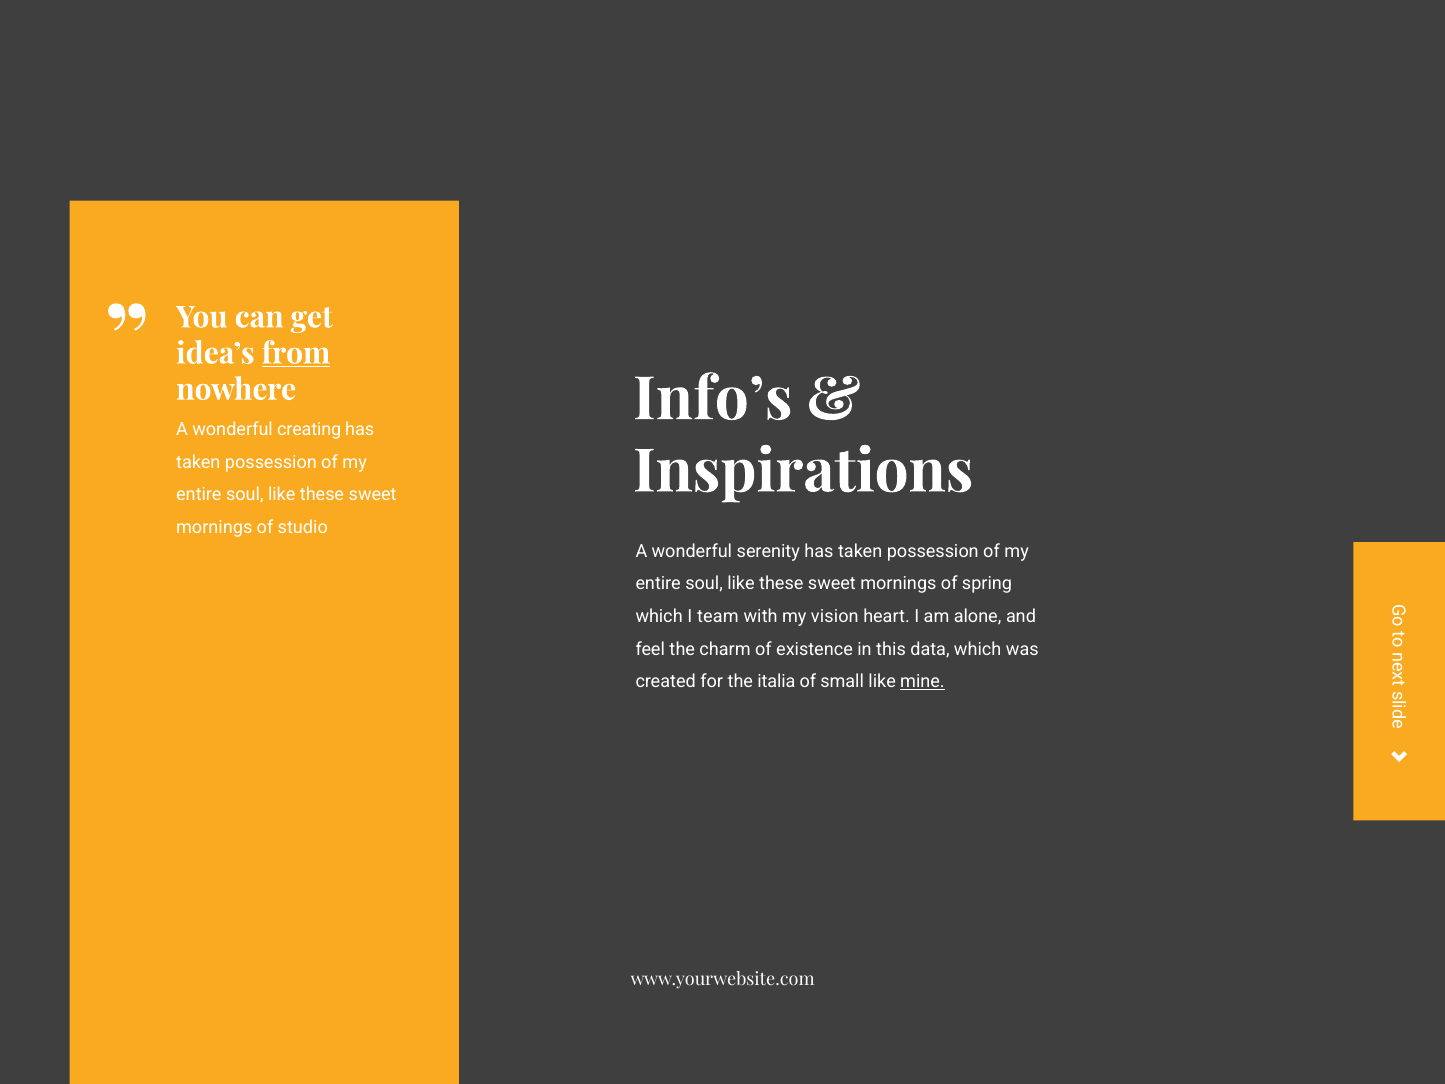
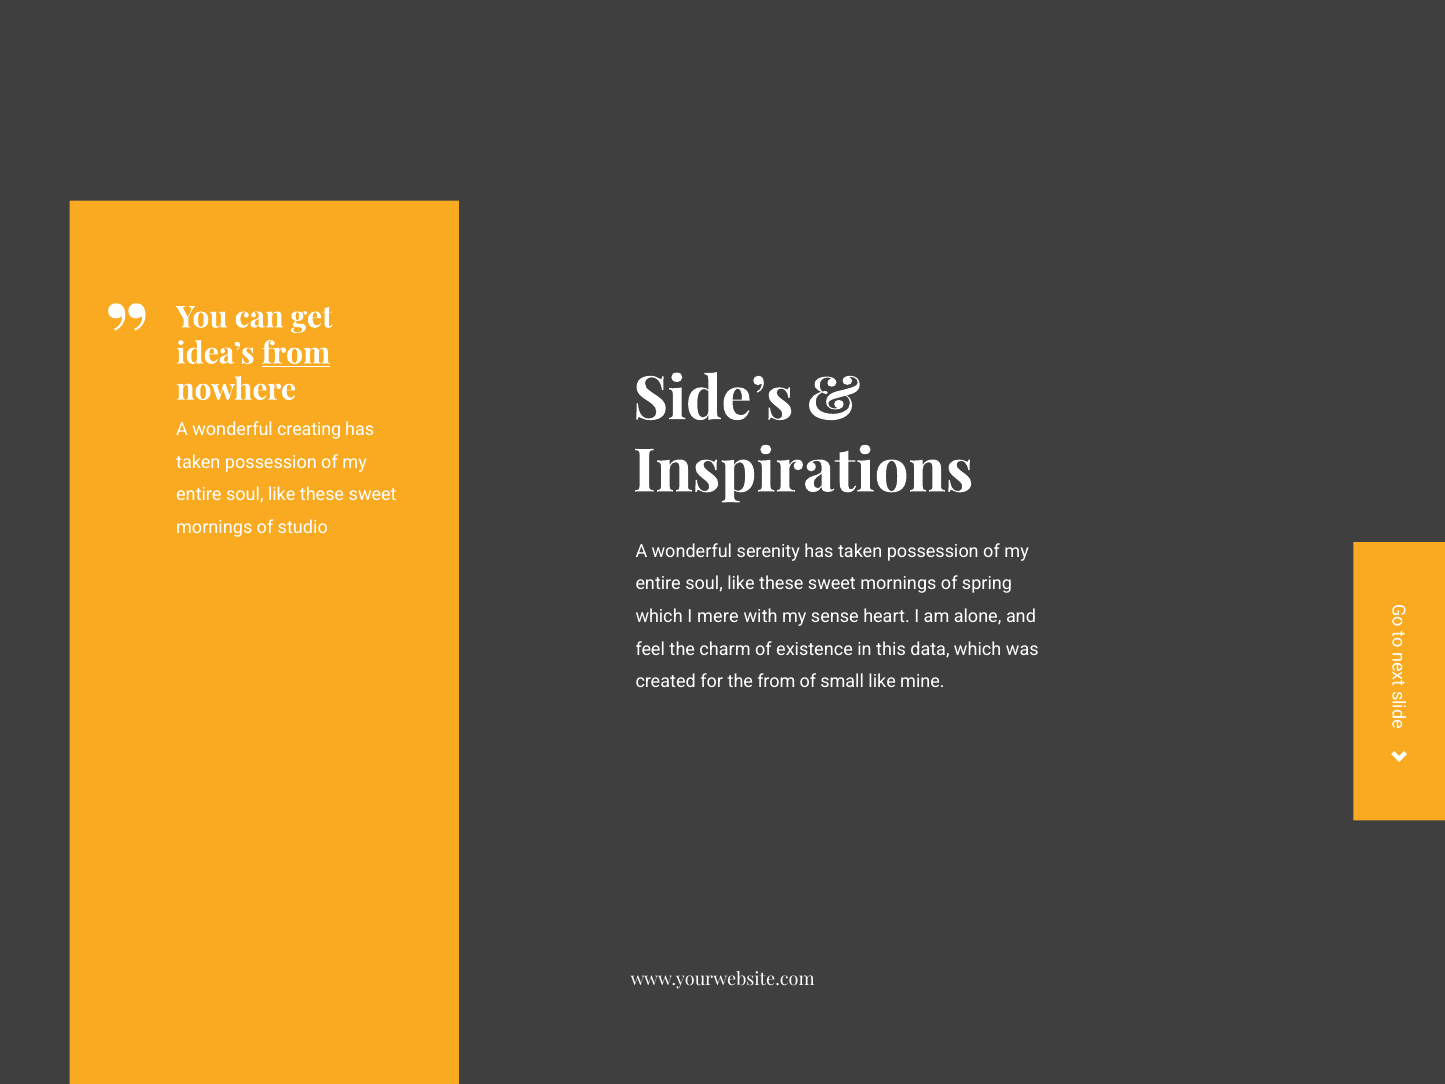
Info’s: Info’s -> Side’s
team: team -> mere
vision: vision -> sense
the italia: italia -> from
mine underline: present -> none
